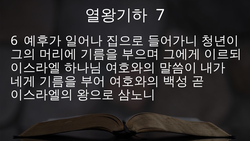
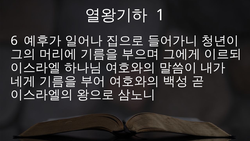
7: 7 -> 1
